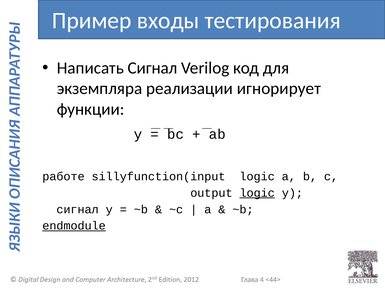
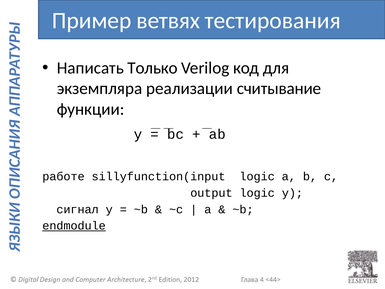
входы: входы -> ветвях
Написать Сигнал: Сигнал -> Только
игнорирует: игнорирует -> считывание
logic at (257, 193) underline: present -> none
